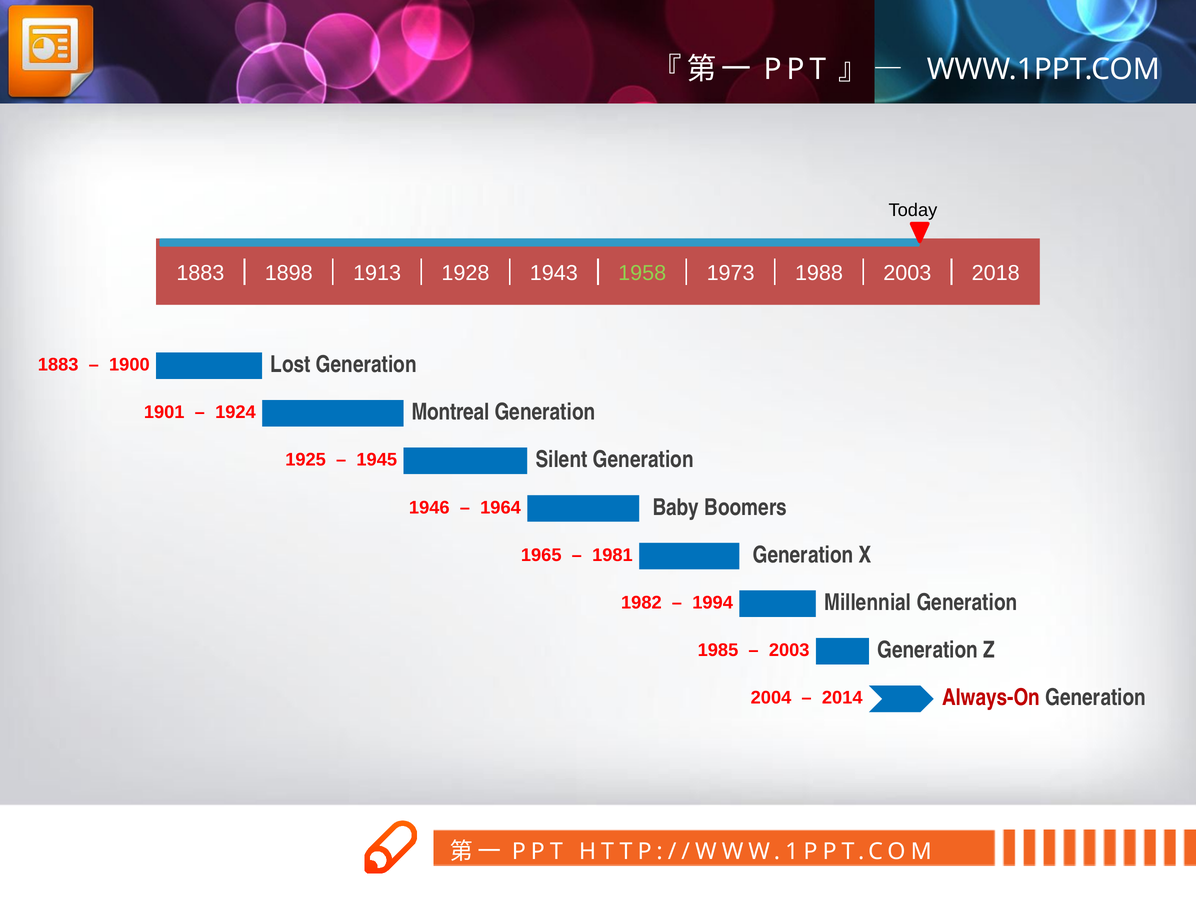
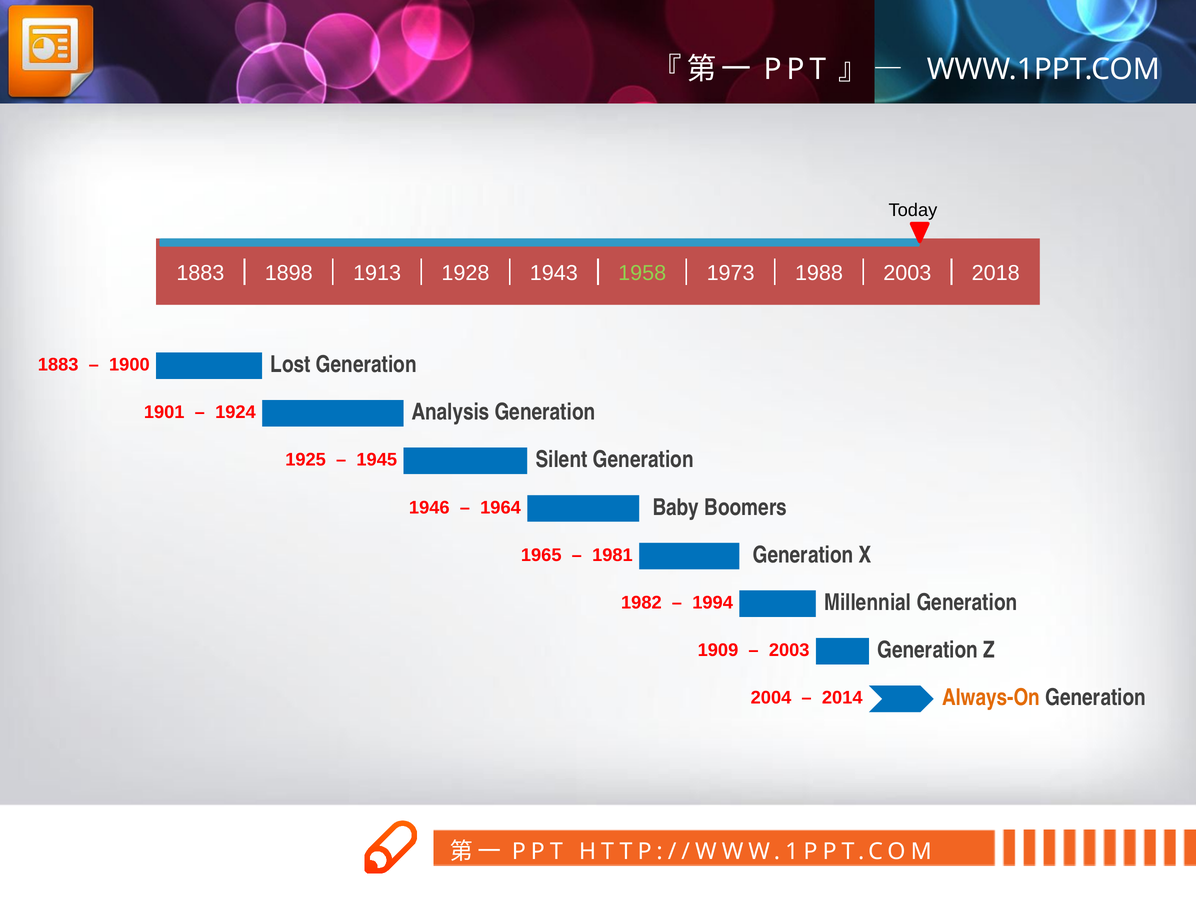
Montreal: Montreal -> Analysis
1985: 1985 -> 1909
Always-On colour: red -> orange
